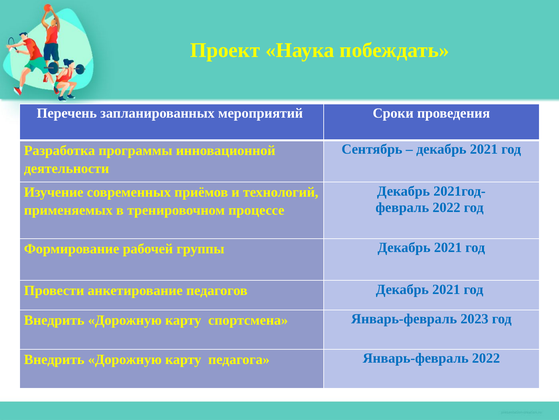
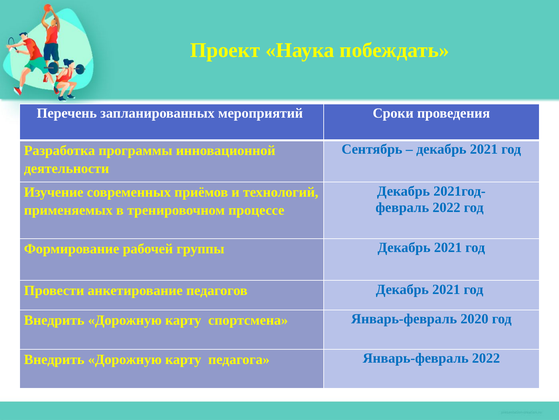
2023: 2023 -> 2020
